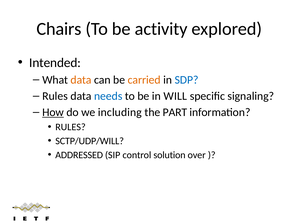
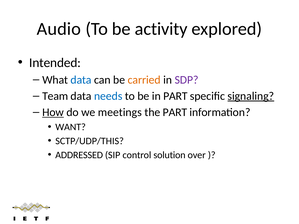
Chairs: Chairs -> Audio
data at (81, 80) colour: orange -> blue
SDP colour: blue -> purple
Rules at (55, 96): Rules -> Team
in WILL: WILL -> PART
signaling underline: none -> present
including: including -> meetings
RULES at (70, 127): RULES -> WANT
SCTP/UDP/WILL: SCTP/UDP/WILL -> SCTP/UDP/THIS
